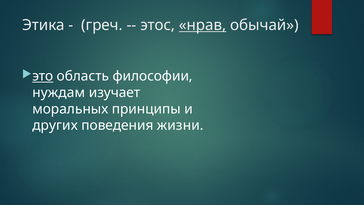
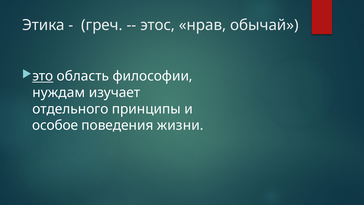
нрав underline: present -> none
моральных: моральных -> отдельного
других: других -> особое
